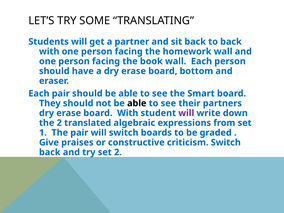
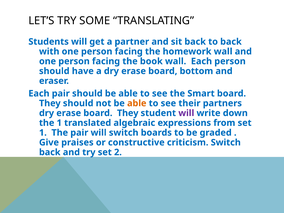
able at (137, 103) colour: black -> orange
erase board With: With -> They
the 2: 2 -> 1
